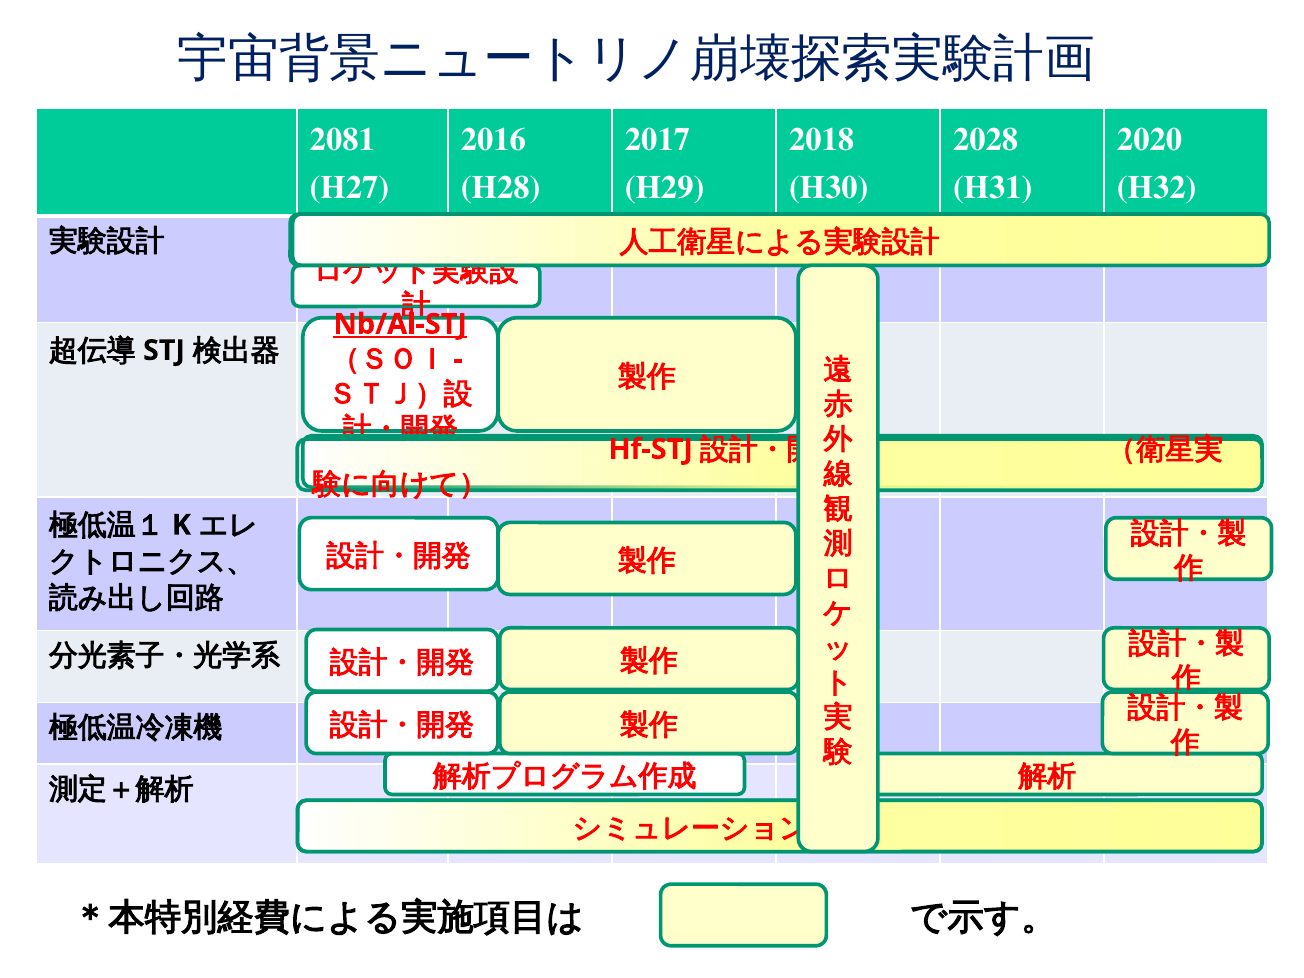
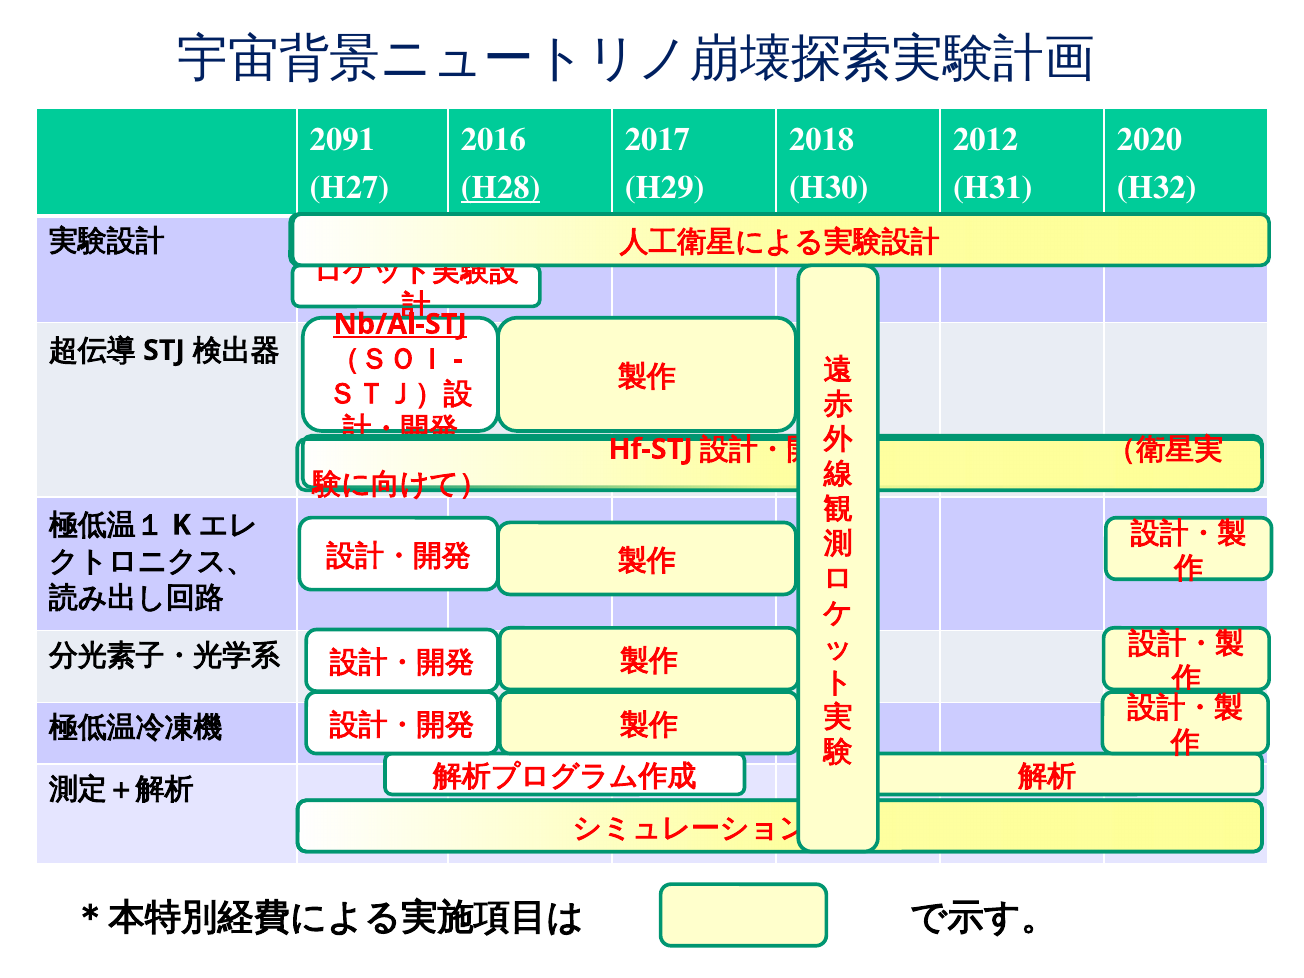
2081: 2081 -> 2091
2028: 2028 -> 2012
H28 underline: none -> present
